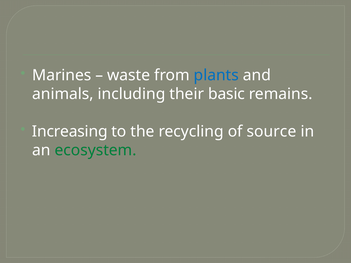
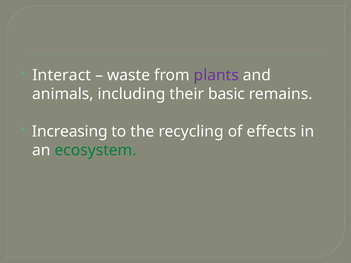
Marines: Marines -> Interact
plants colour: blue -> purple
source: source -> effects
